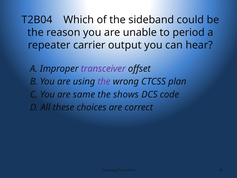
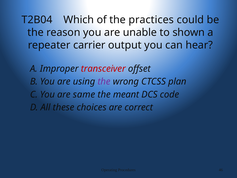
sideband: sideband -> practices
period: period -> shown
transceiver colour: purple -> red
shows: shows -> meant
